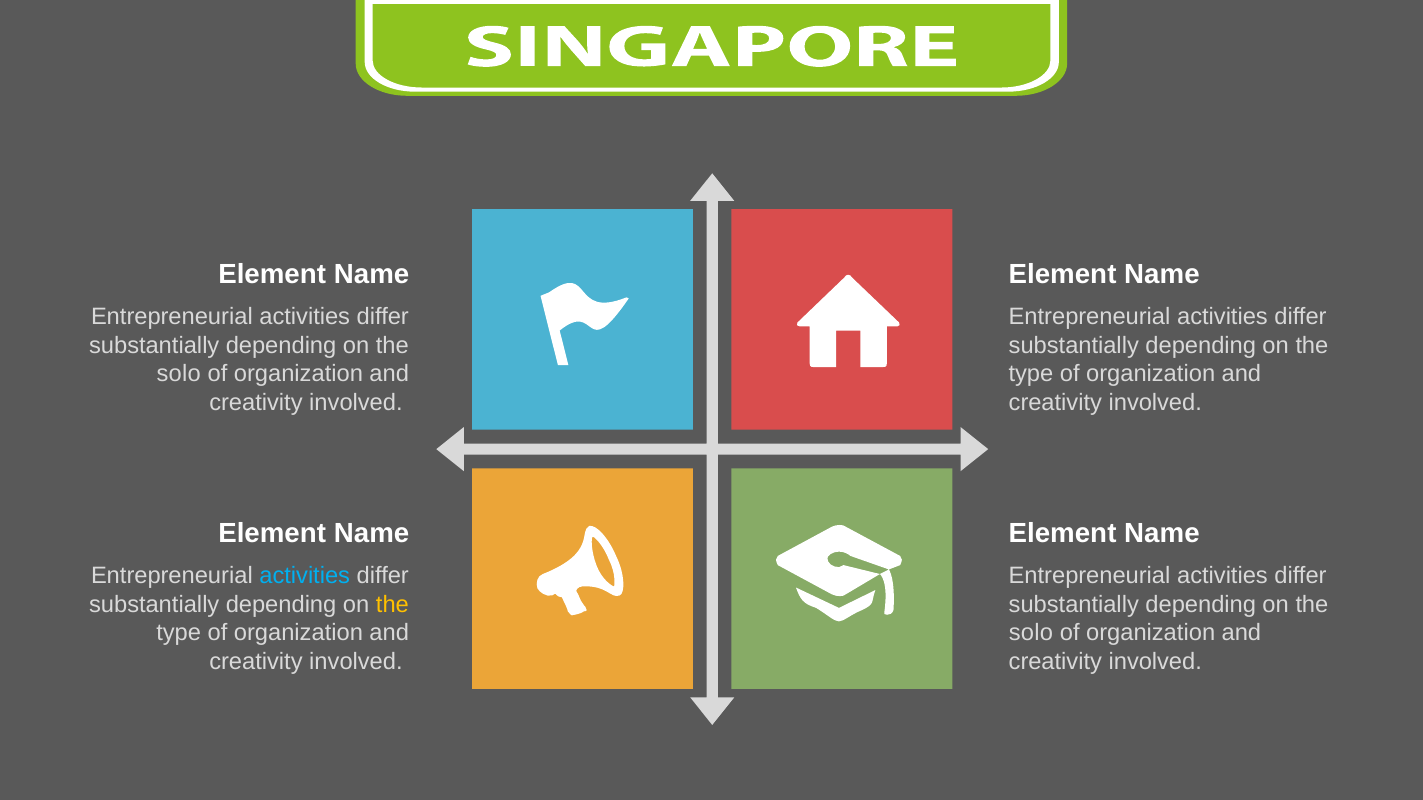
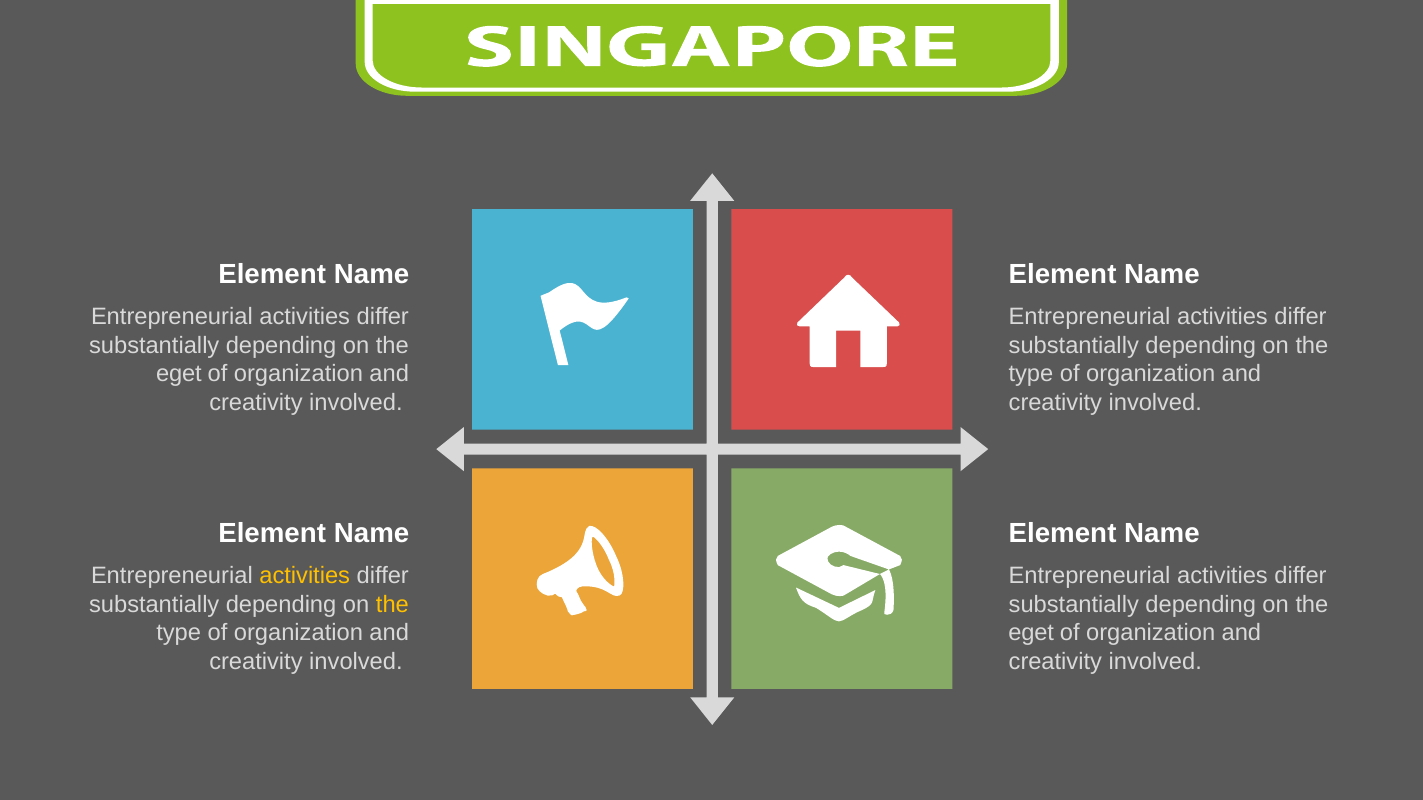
solo at (179, 374): solo -> eget
activities at (305, 577) colour: light blue -> yellow
solo at (1031, 633): solo -> eget
